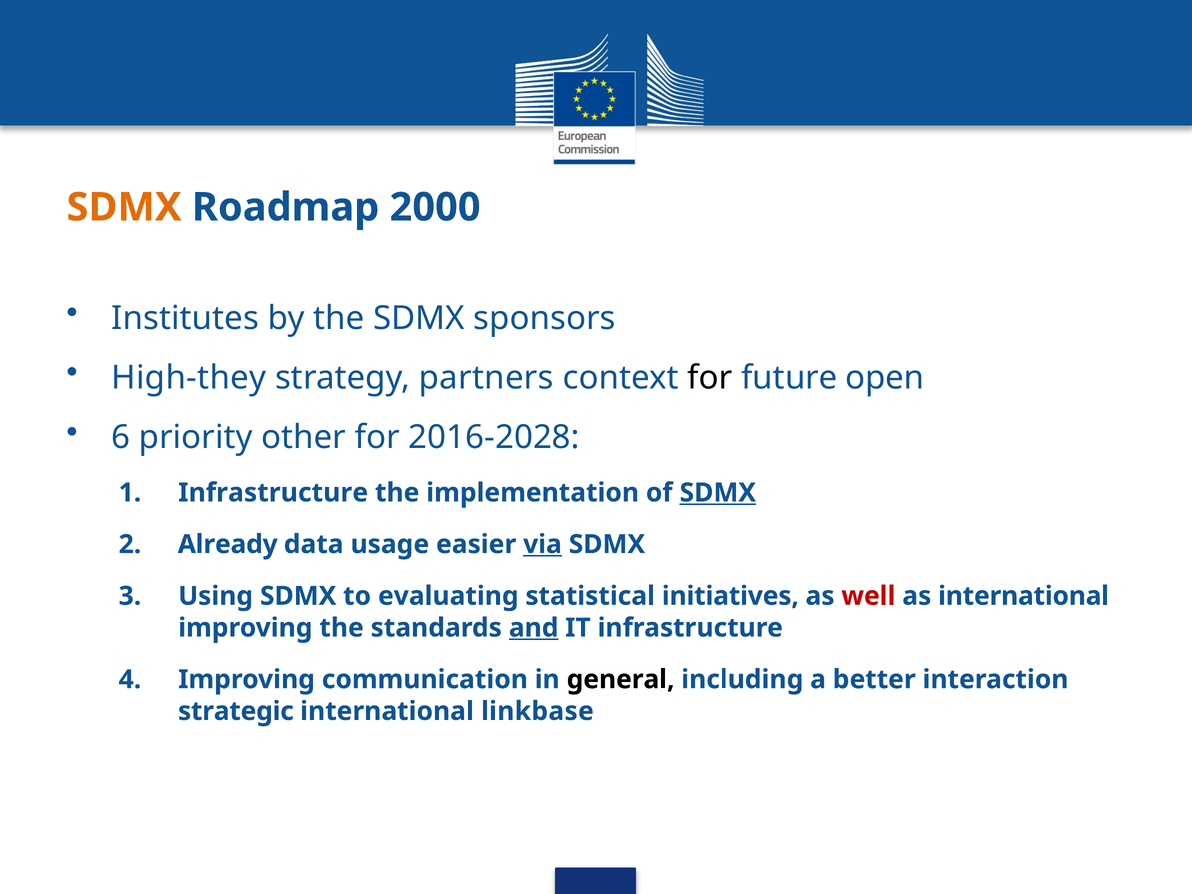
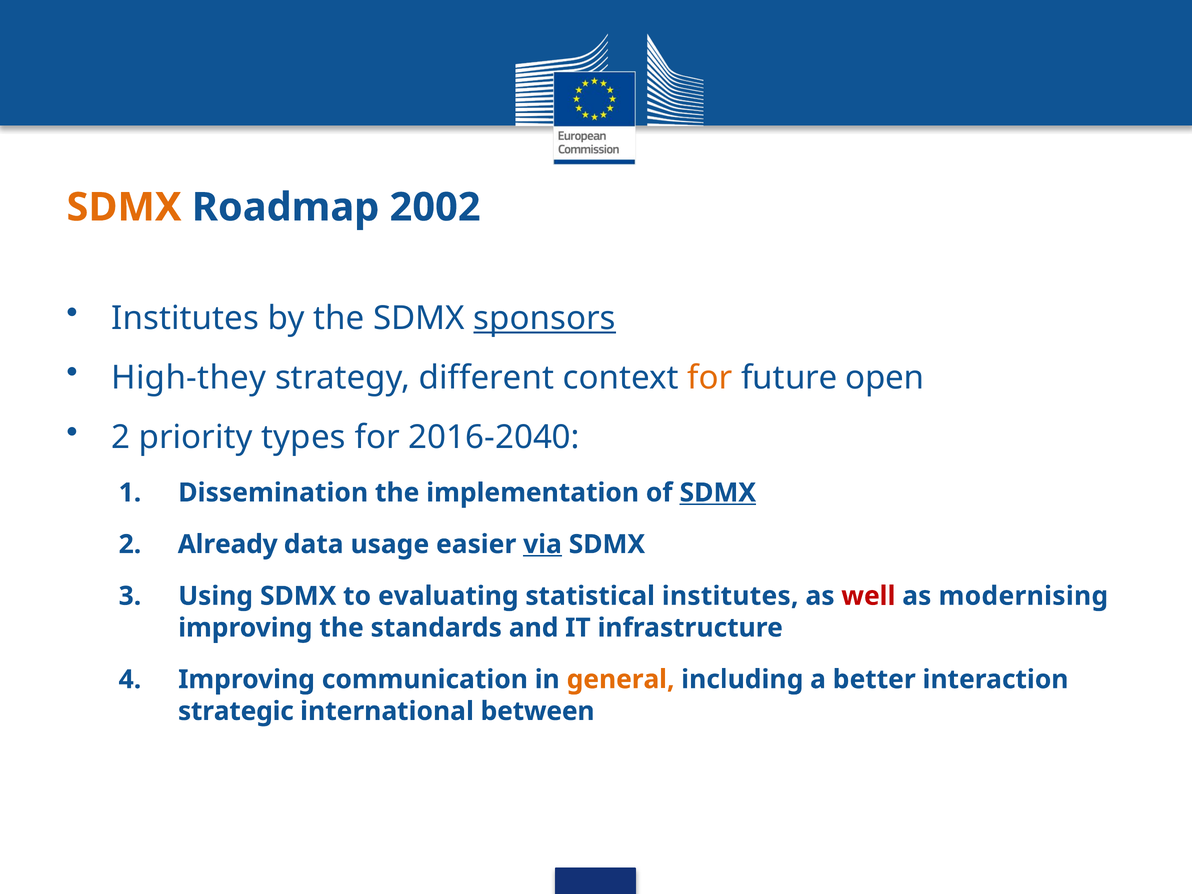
2000: 2000 -> 2002
sponsors underline: none -> present
partners: partners -> different
for at (710, 378) colour: black -> orange
6 at (121, 438): 6 -> 2
other: other -> types
2016-2028: 2016-2028 -> 2016-2040
Infrastructure at (273, 493): Infrastructure -> Dissemination
statistical initiatives: initiatives -> institutes
as international: international -> modernising
and underline: present -> none
general colour: black -> orange
linkbase: linkbase -> between
